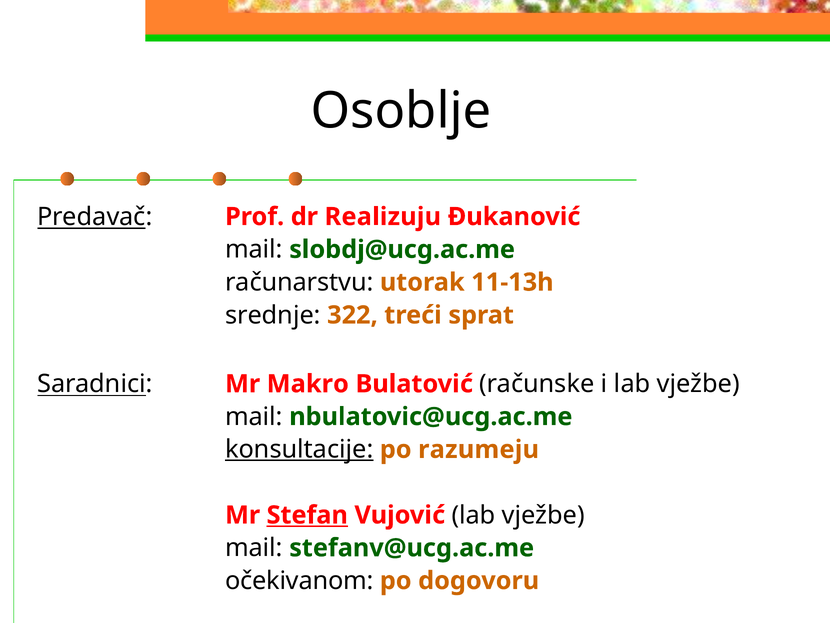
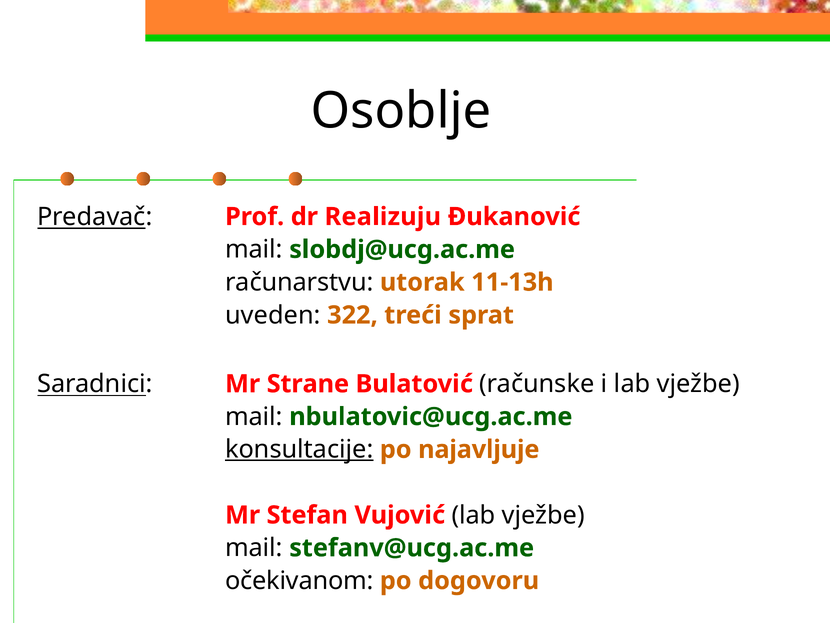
srednje: srednje -> uveden
Makro: Makro -> Strane
razumeju: razumeju -> najavljuje
Stefan underline: present -> none
